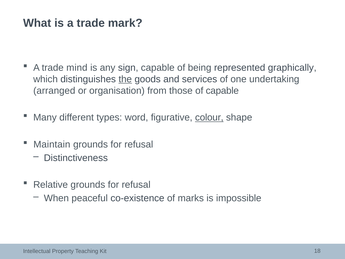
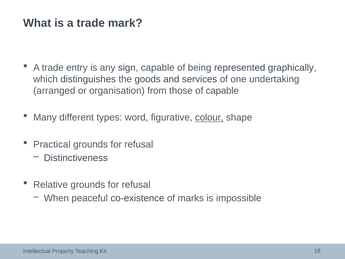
mind: mind -> entry
the underline: present -> none
Maintain: Maintain -> Practical
